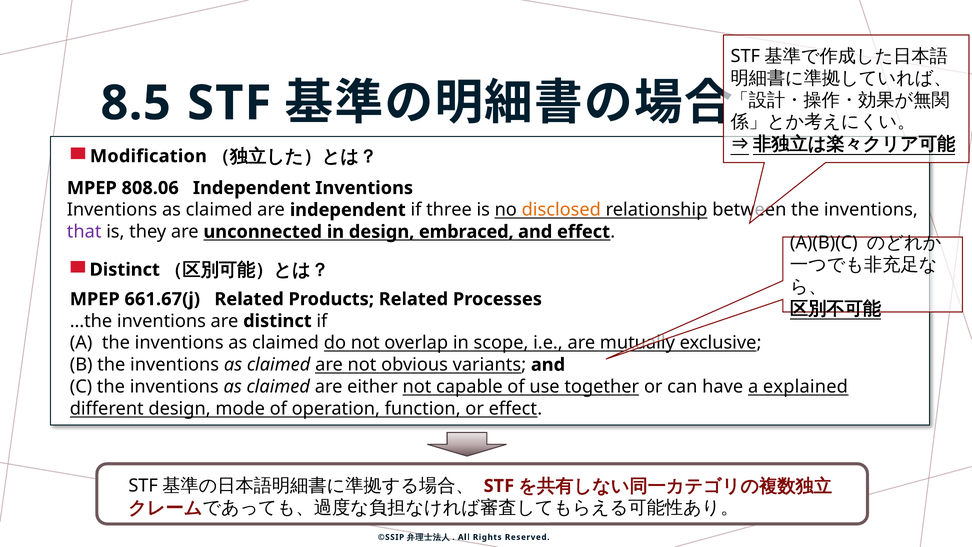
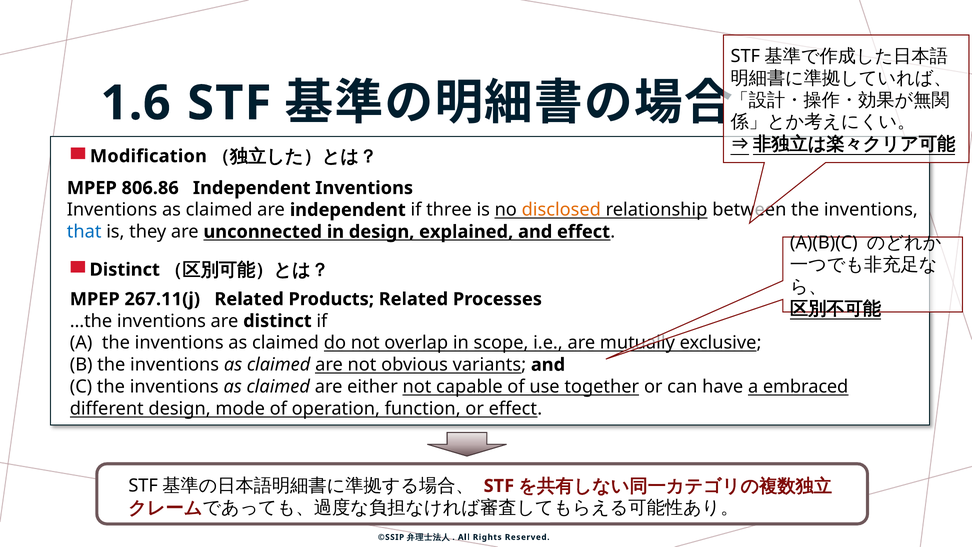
8.5: 8.5 -> 1.6
808.06: 808.06 -> 806.86
that colour: purple -> blue
embraced: embraced -> explained
661.67(j: 661.67(j -> 267.11(j
explained: explained -> embraced
